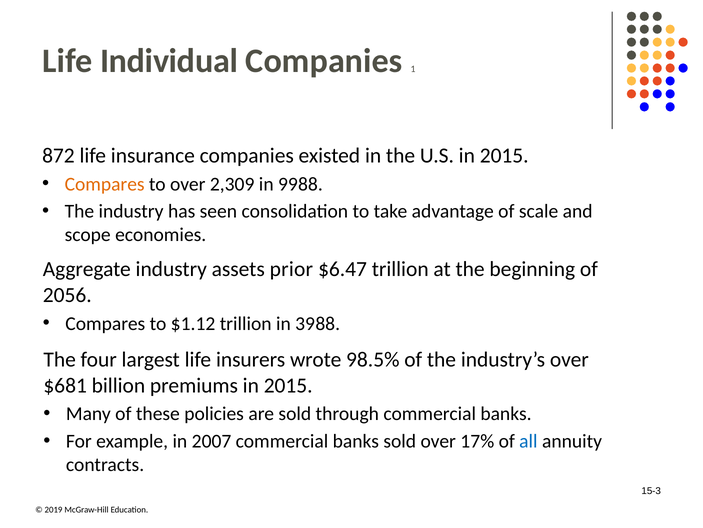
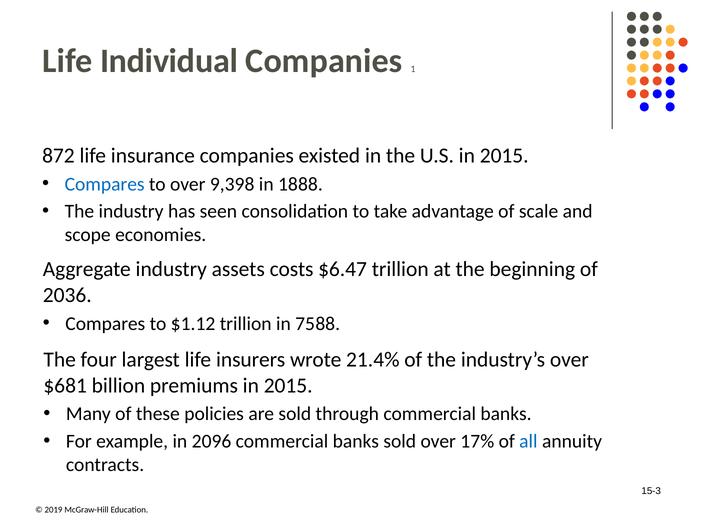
Compares at (105, 184) colour: orange -> blue
2,309: 2,309 -> 9,398
99: 99 -> 18
prior: prior -> costs
2056: 2056 -> 2036
39: 39 -> 75
98.5%: 98.5% -> 21.4%
2007: 2007 -> 2096
